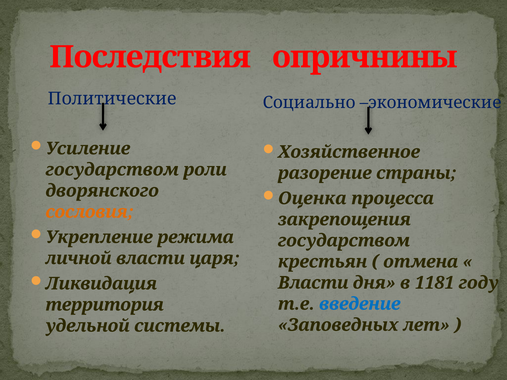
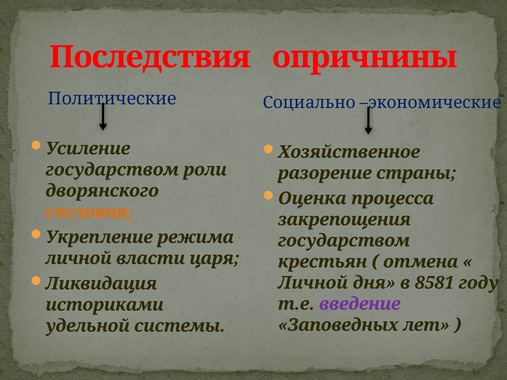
Власти at (313, 283): Власти -> Личной
1181: 1181 -> 8581
введение colour: blue -> purple
территория: территория -> историками
